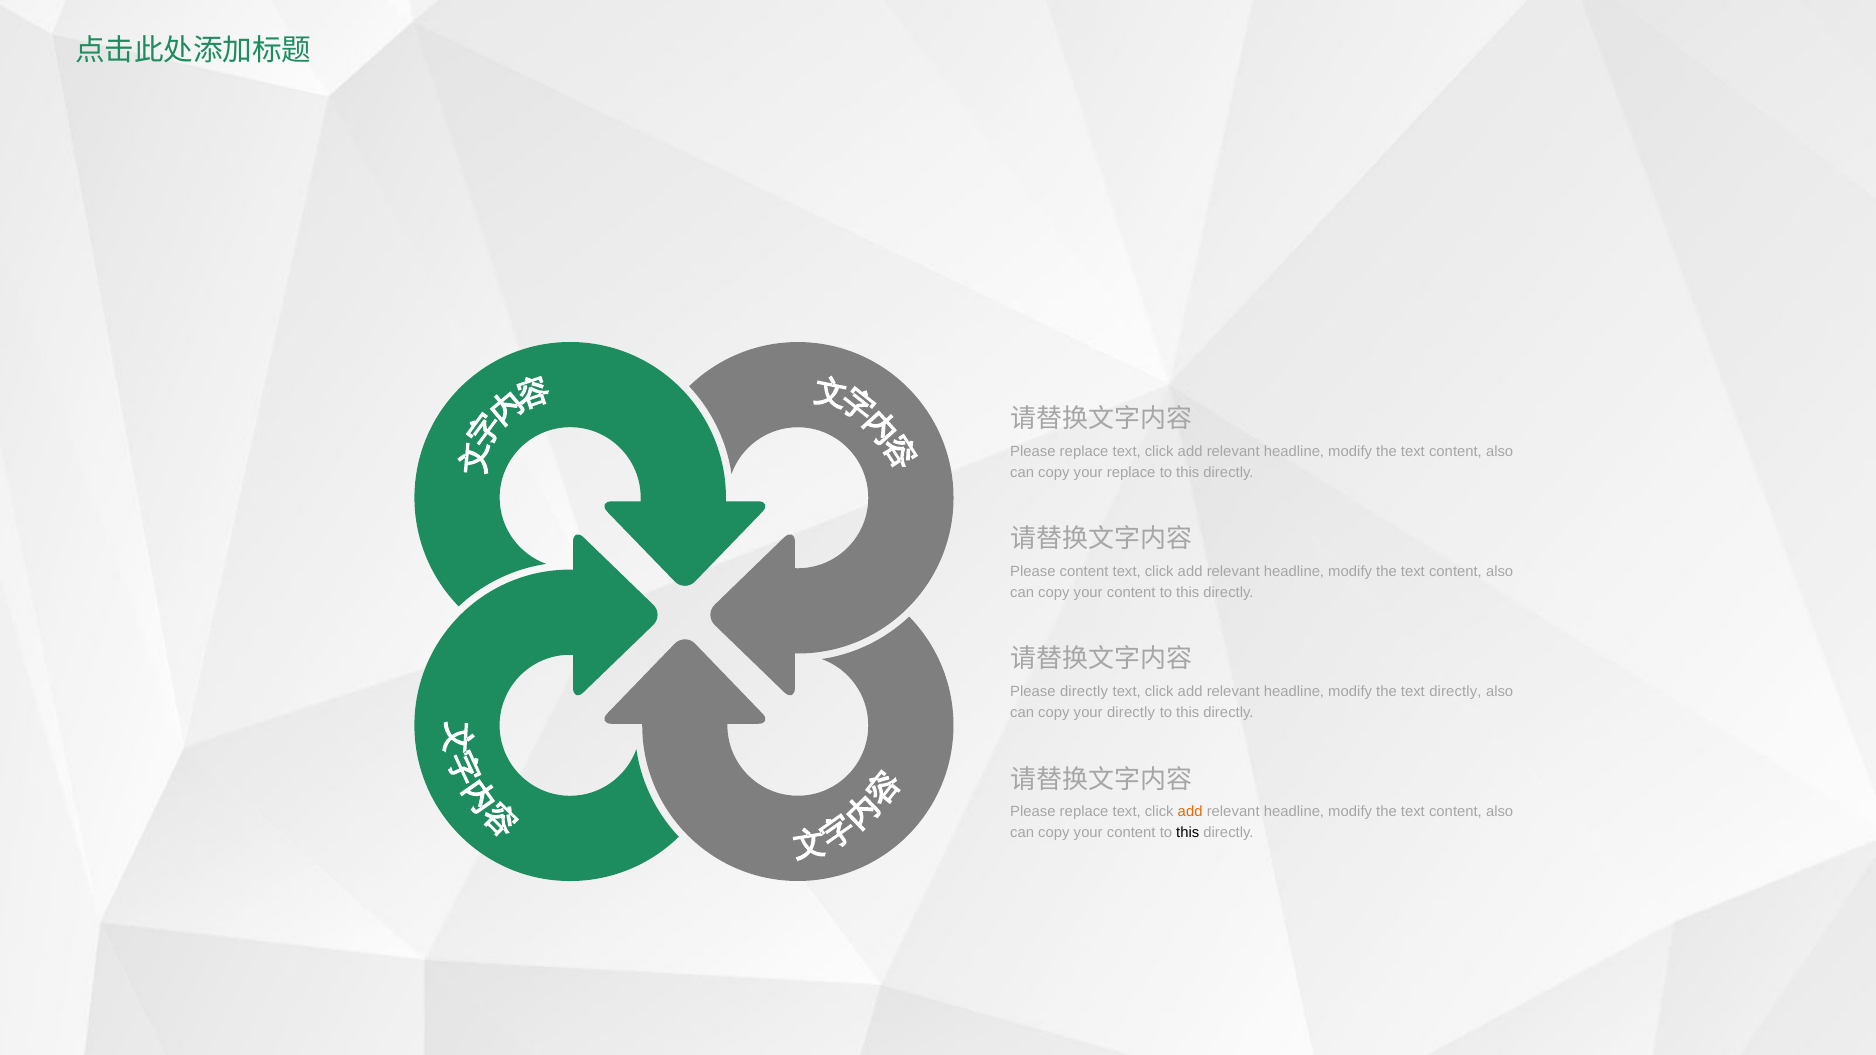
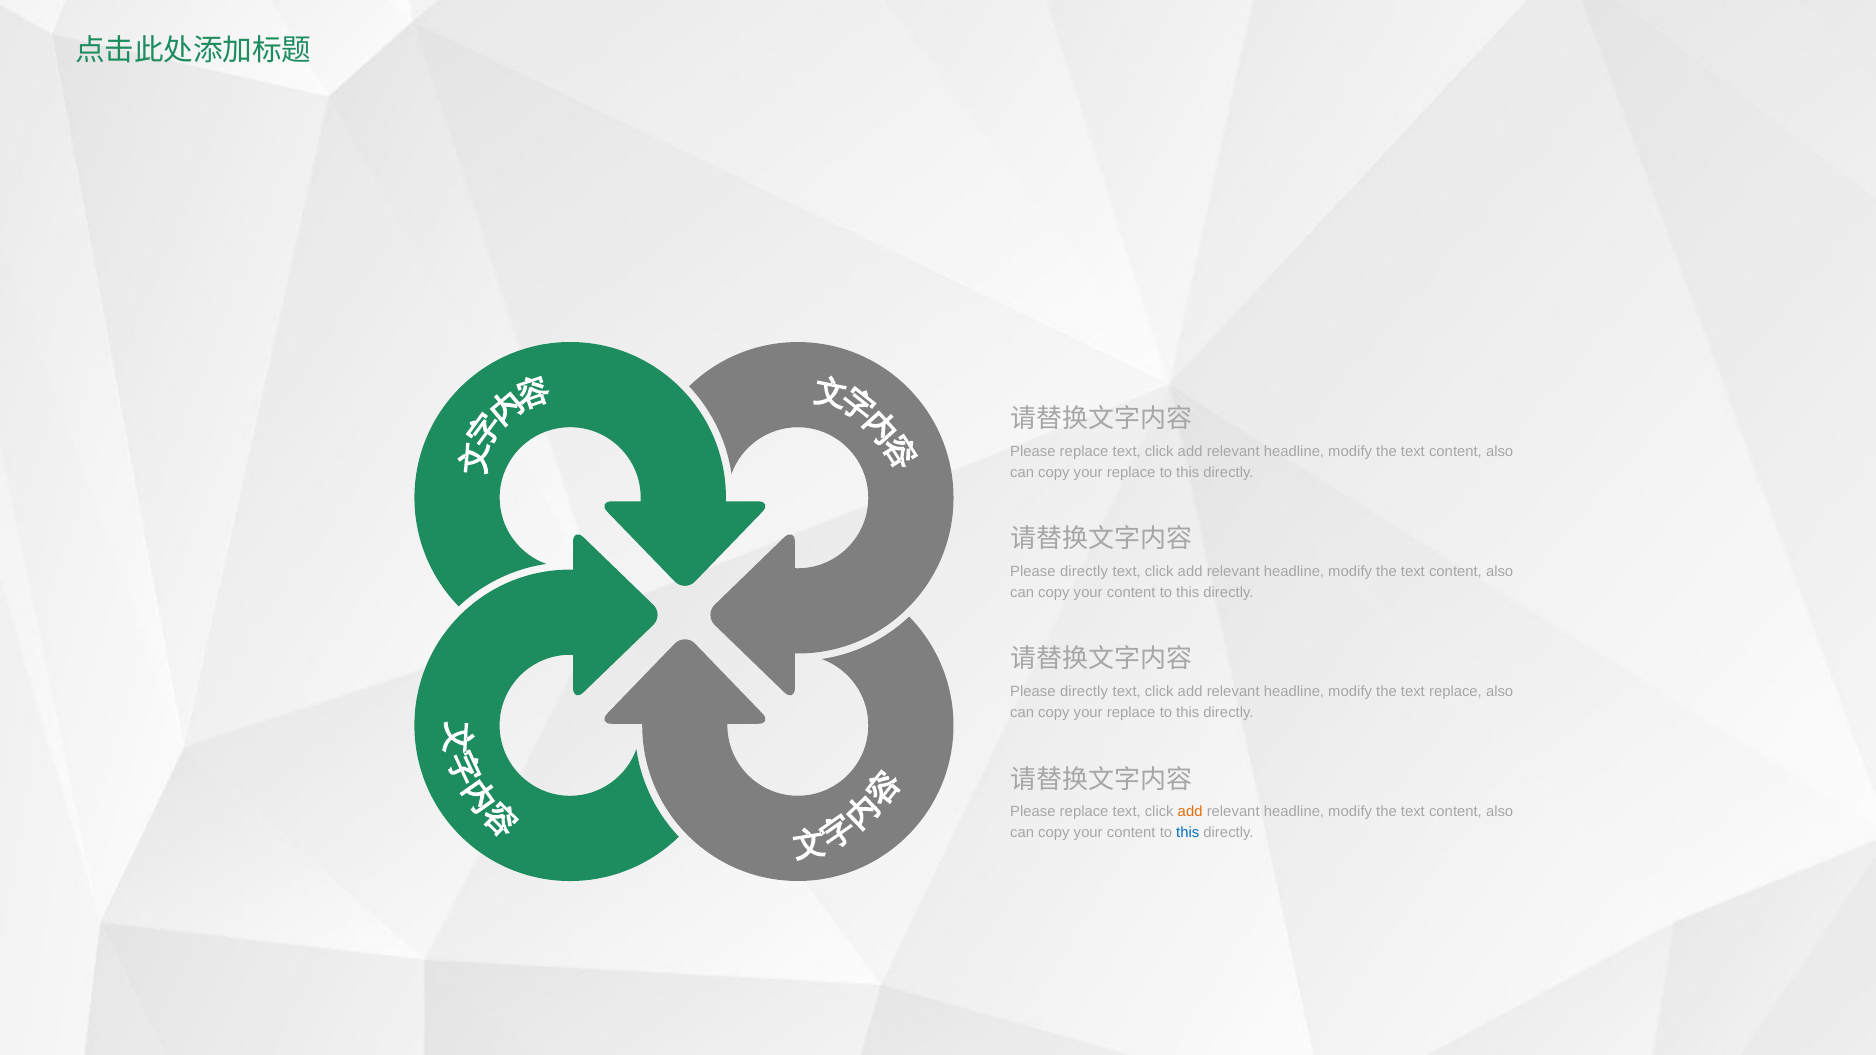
content at (1084, 572): content -> directly
text directly: directly -> replace
directly at (1131, 713): directly -> replace
this at (1188, 833) colour: black -> blue
